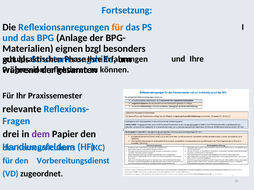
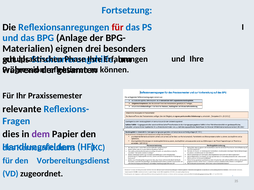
für at (118, 27) colour: orange -> red
bzgl: bzgl -> drei
drei: drei -> dies
